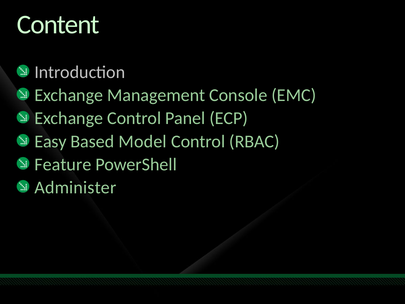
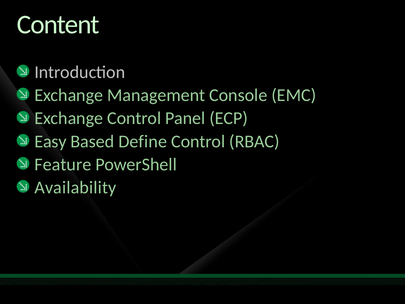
Model: Model -> Define
Administer: Administer -> Availability
